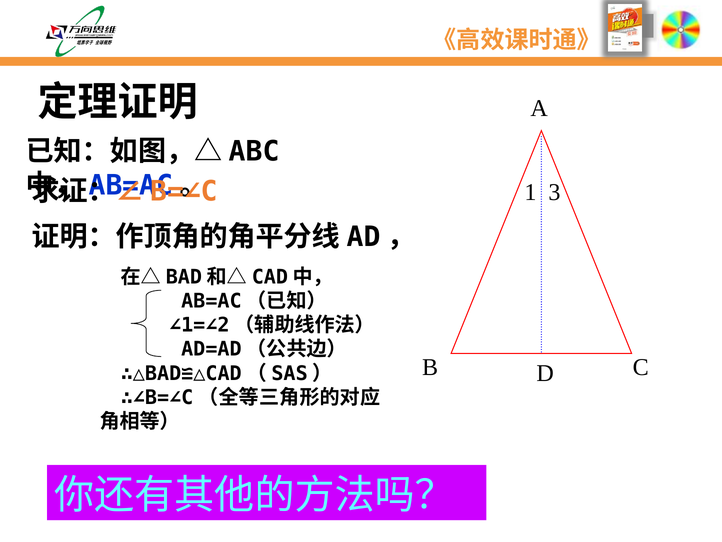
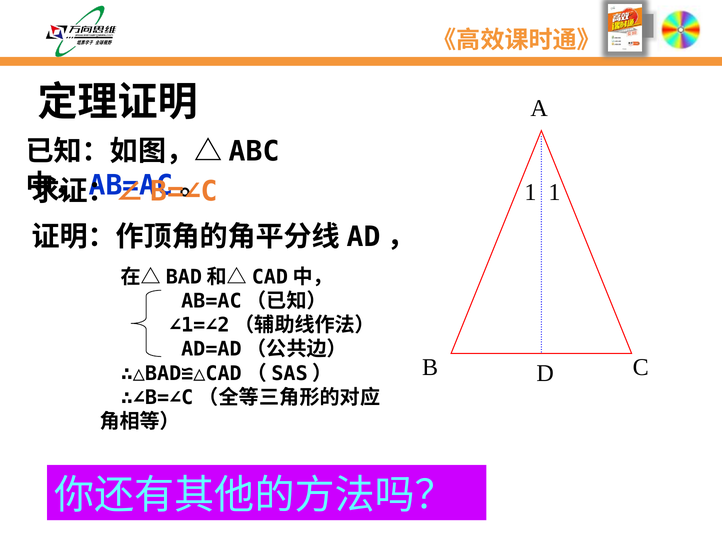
1 3: 3 -> 1
